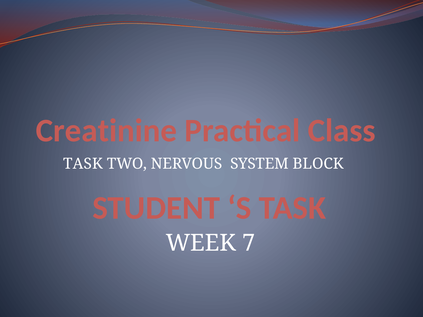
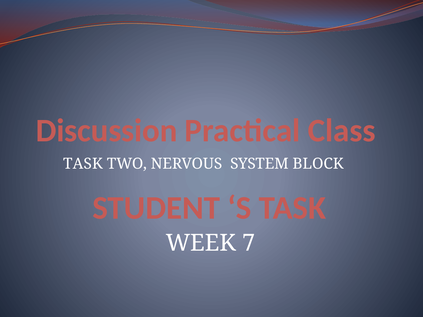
Creatinine: Creatinine -> Discussion
